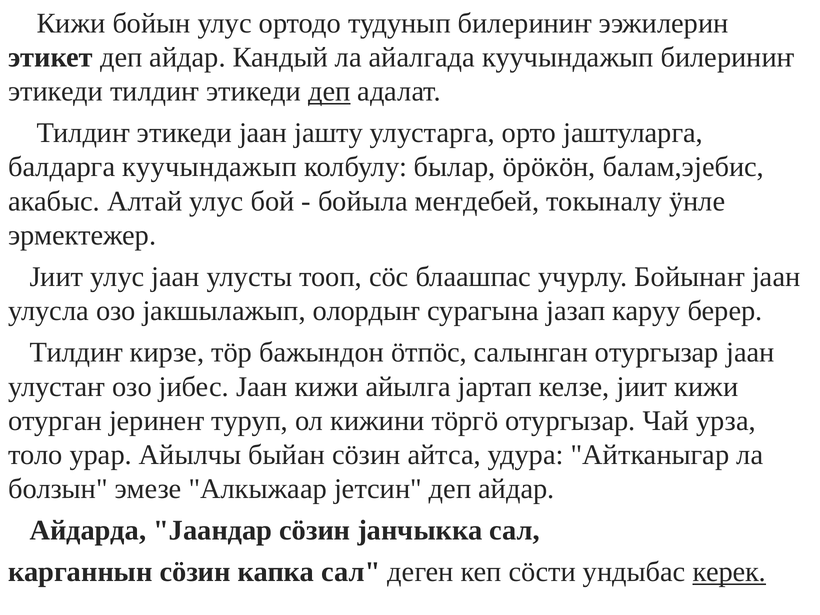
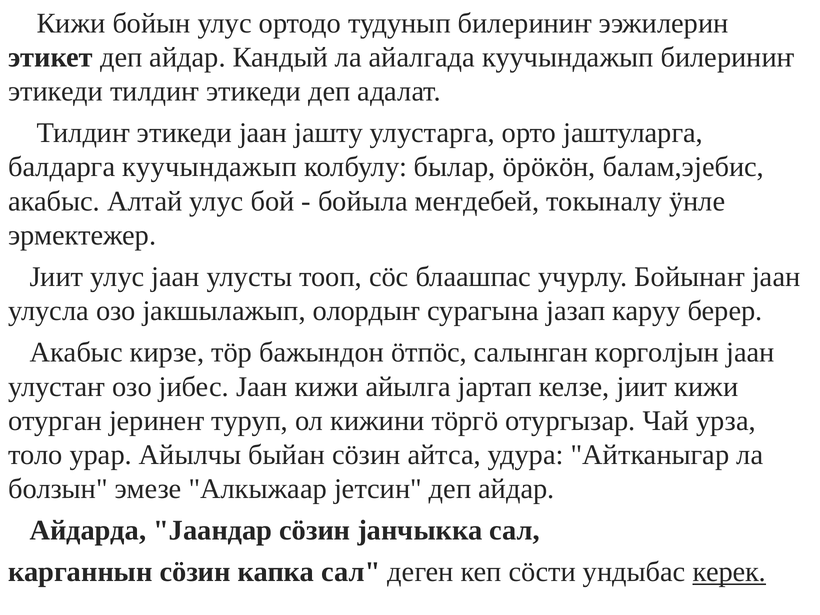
деп at (329, 91) underline: present -> none
Тилдиҥ at (76, 352): Тилдиҥ -> Акабыс
салынган отургызар: отургызар -> корголjын
